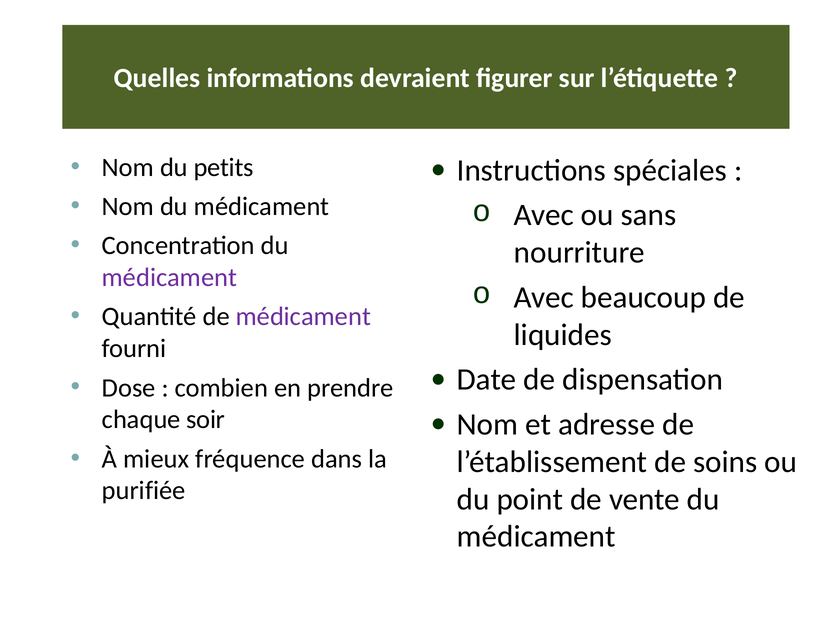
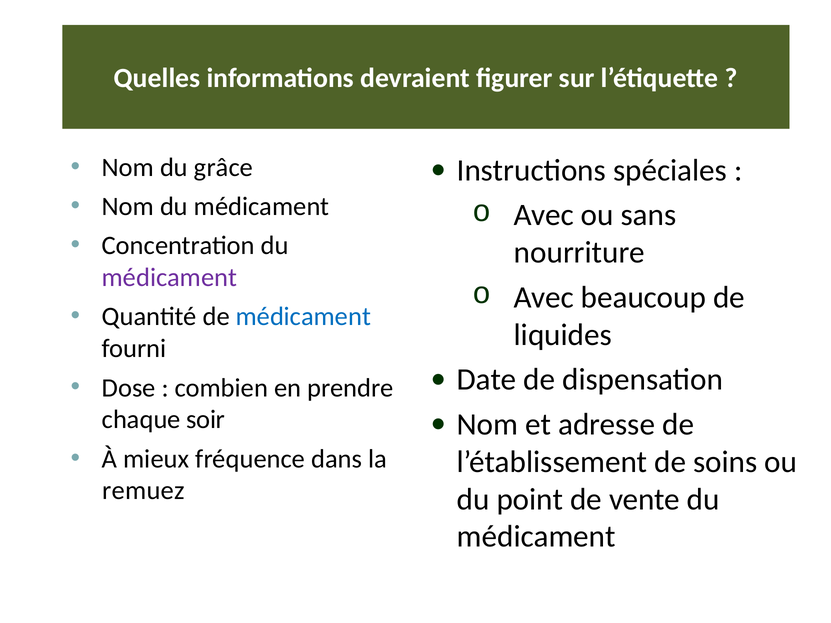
petits: petits -> grâce
médicament at (303, 317) colour: purple -> blue
purifiée: purifiée -> remuez
